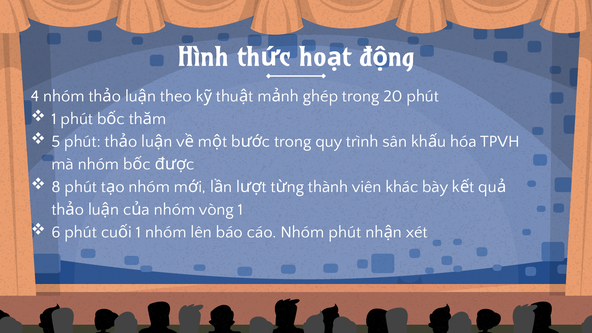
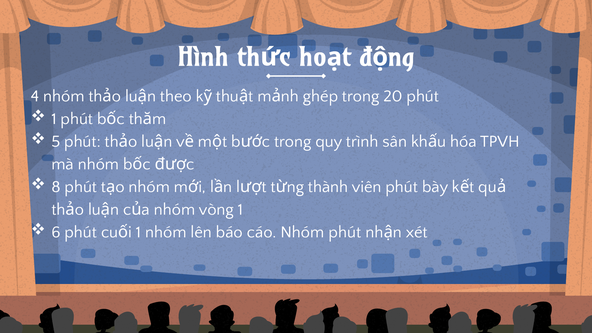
viên khác: khác -> phút
